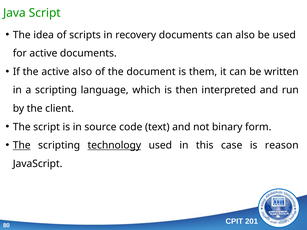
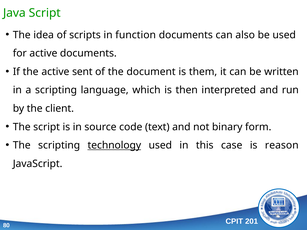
recovery: recovery -> function
active also: also -> sent
The at (22, 145) underline: present -> none
